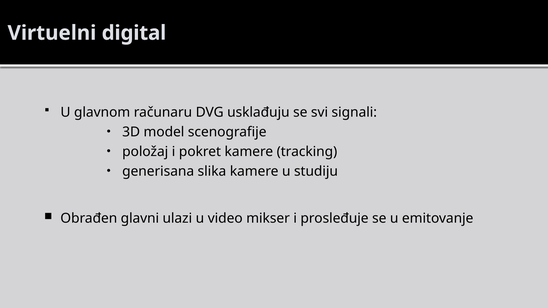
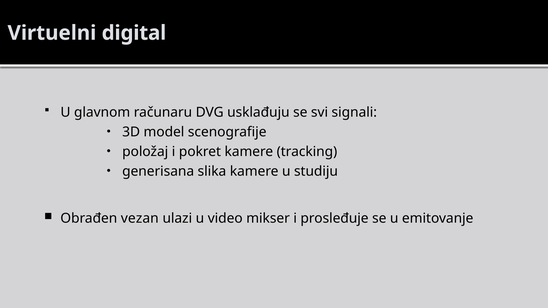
glavni: glavni -> vezan
